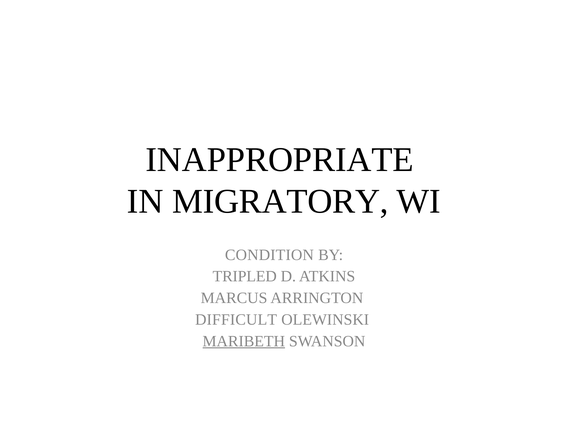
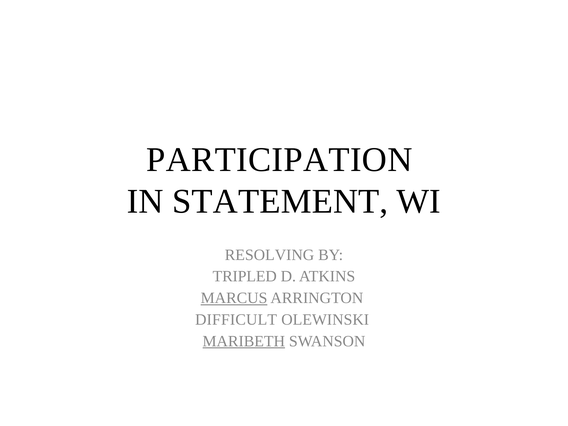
INAPPROPRIATE: INAPPROPRIATE -> PARTICIPATION
MIGRATORY: MIGRATORY -> STATEMENT
CONDITION: CONDITION -> RESOLVING
MARCUS underline: none -> present
